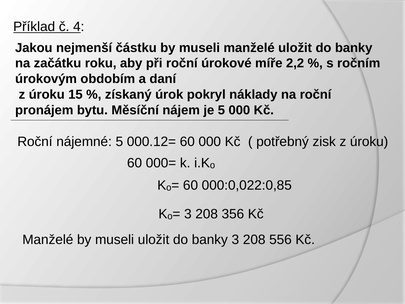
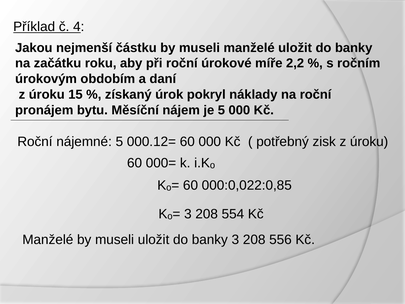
356: 356 -> 554
